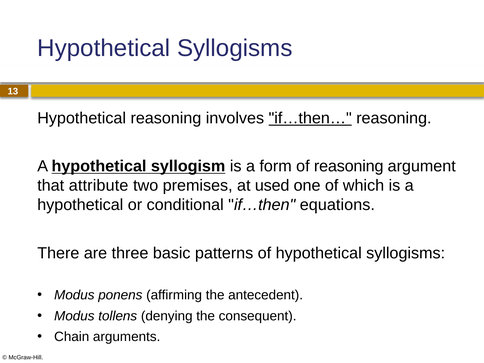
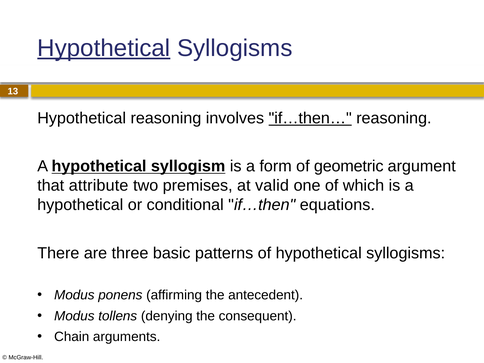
Hypothetical at (104, 48) underline: none -> present
of reasoning: reasoning -> geometric
used: used -> valid
